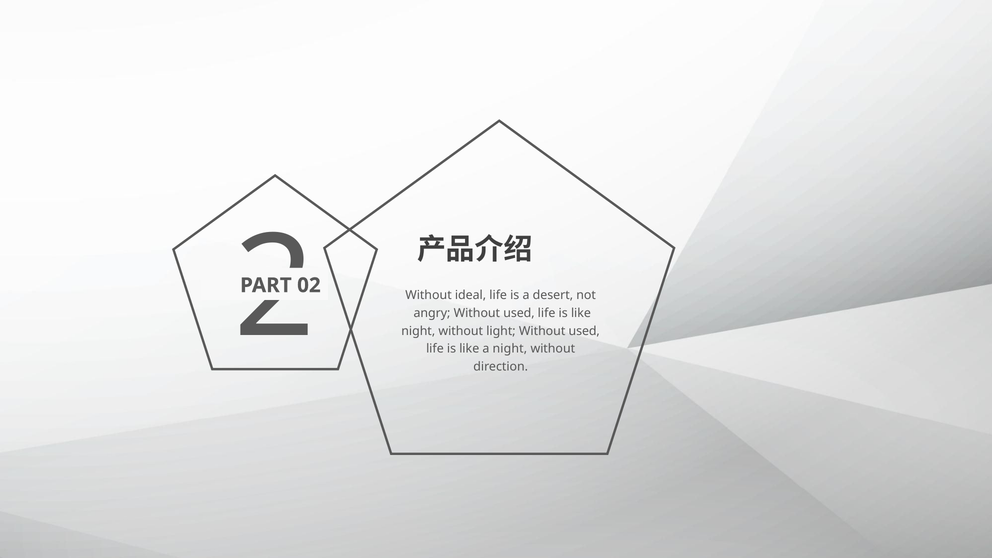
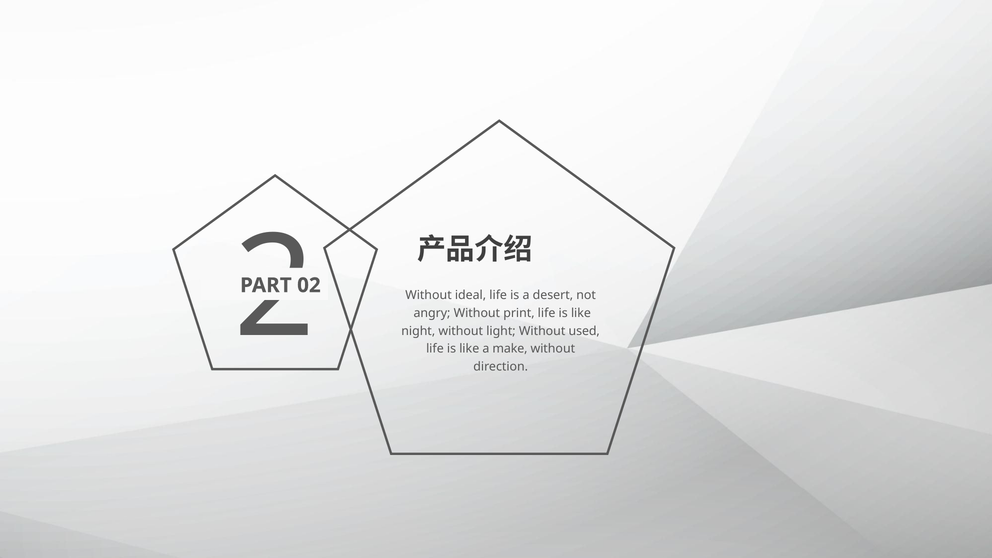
angry Without used: used -> print
a night: night -> make
